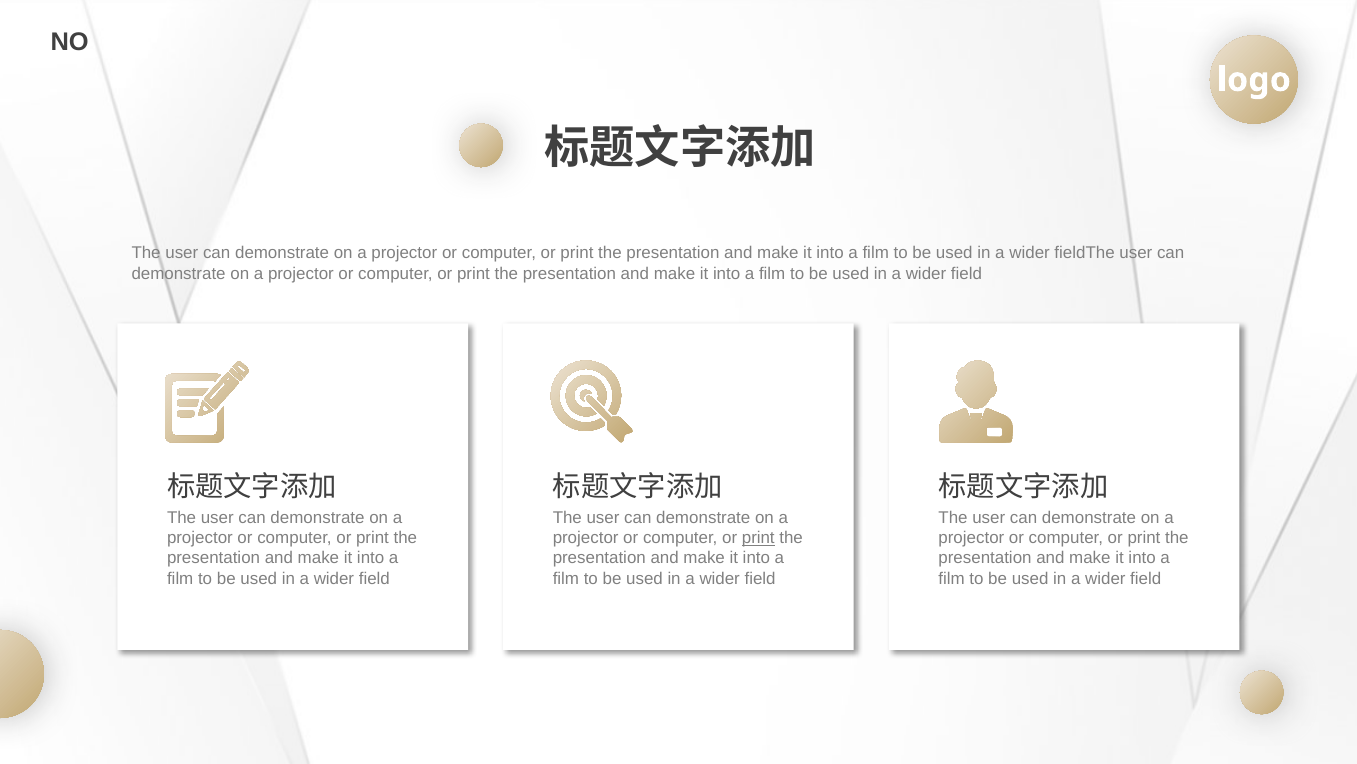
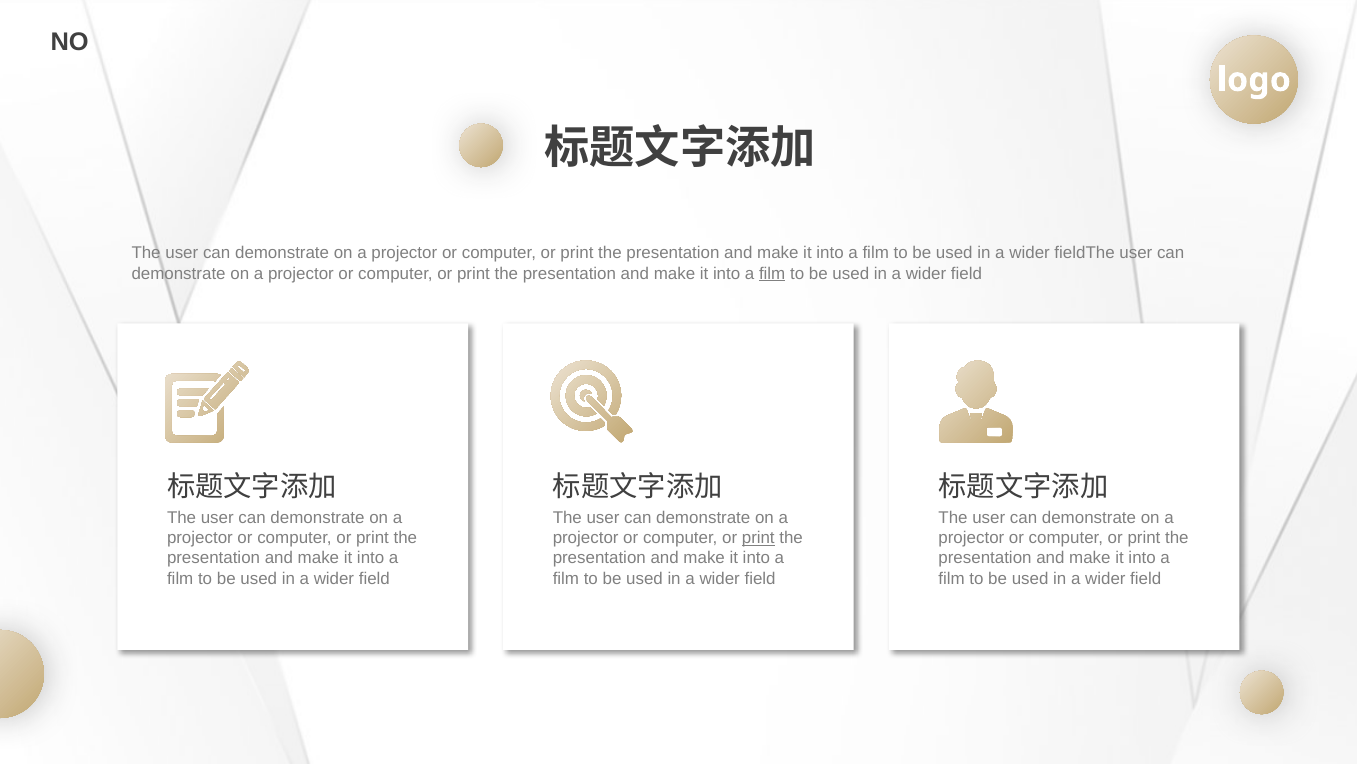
film at (772, 273) underline: none -> present
